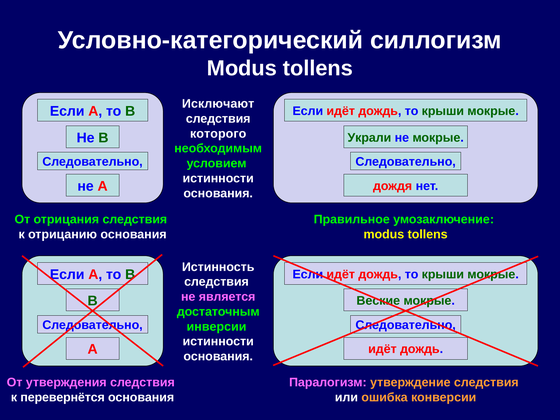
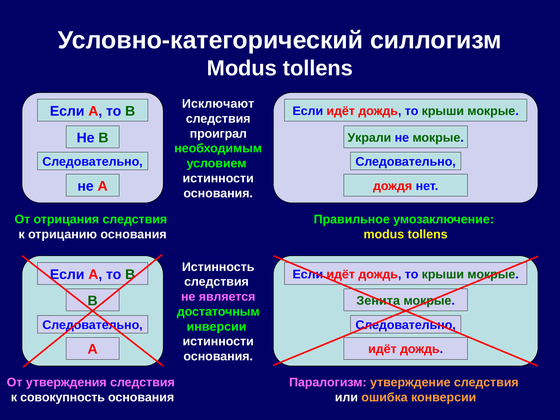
которого: которого -> проиграл
Веские: Веские -> Зенита
перевернётся: перевернётся -> совокупность
